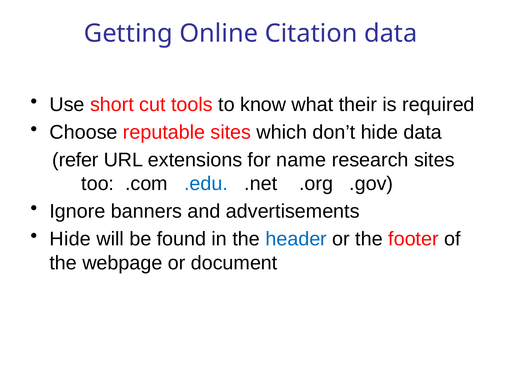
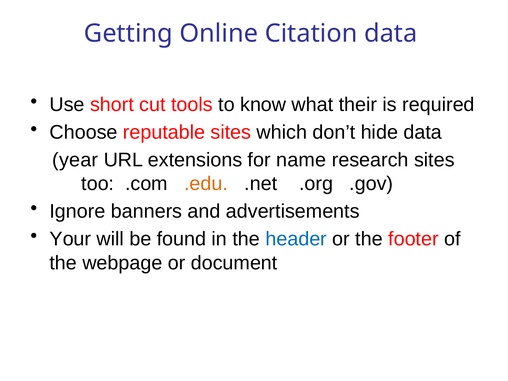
refer: refer -> year
.edu colour: blue -> orange
Hide at (70, 239): Hide -> Your
